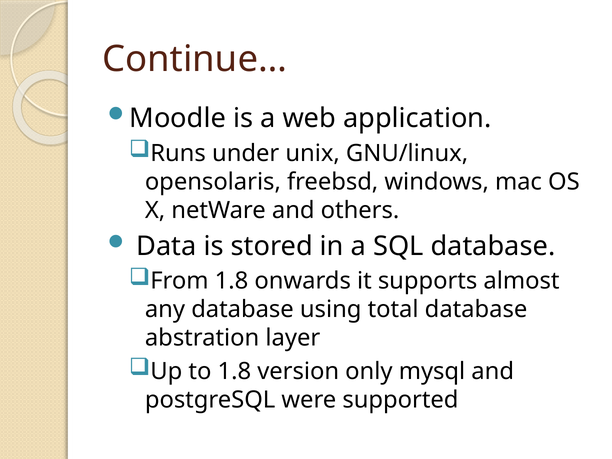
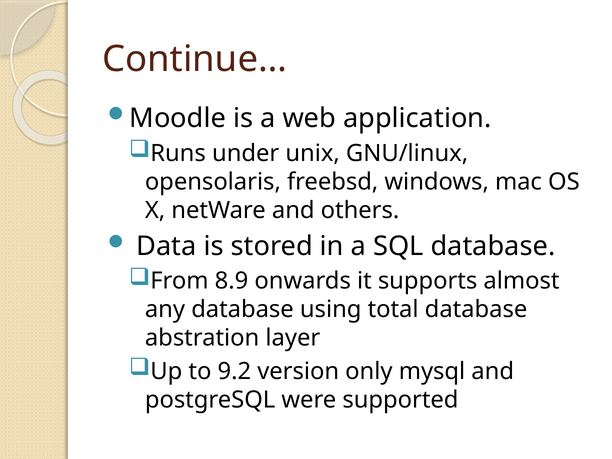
From 1.8: 1.8 -> 8.9
to 1.8: 1.8 -> 9.2
